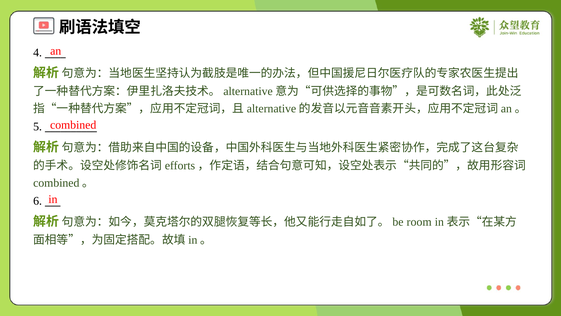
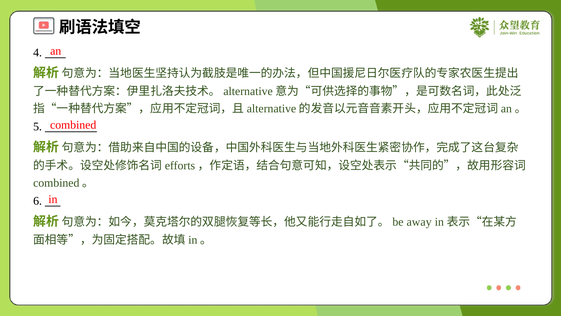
room: room -> away
